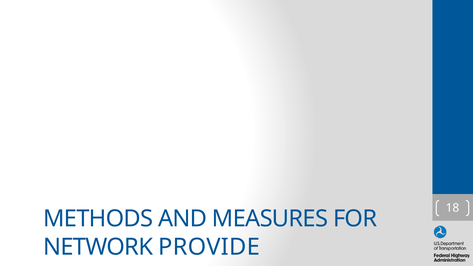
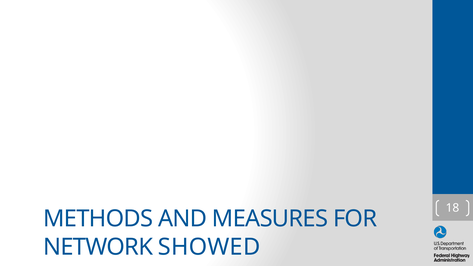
PROVIDE: PROVIDE -> SHOWED
